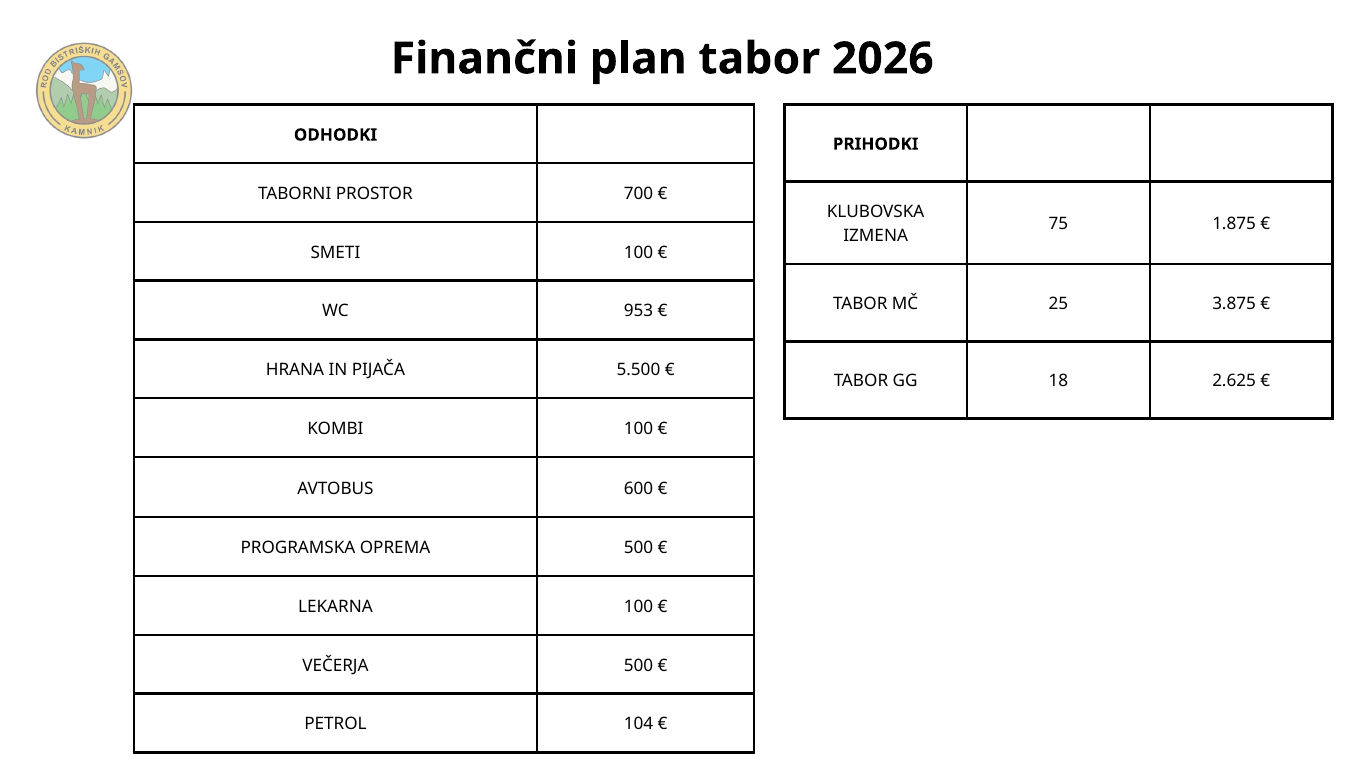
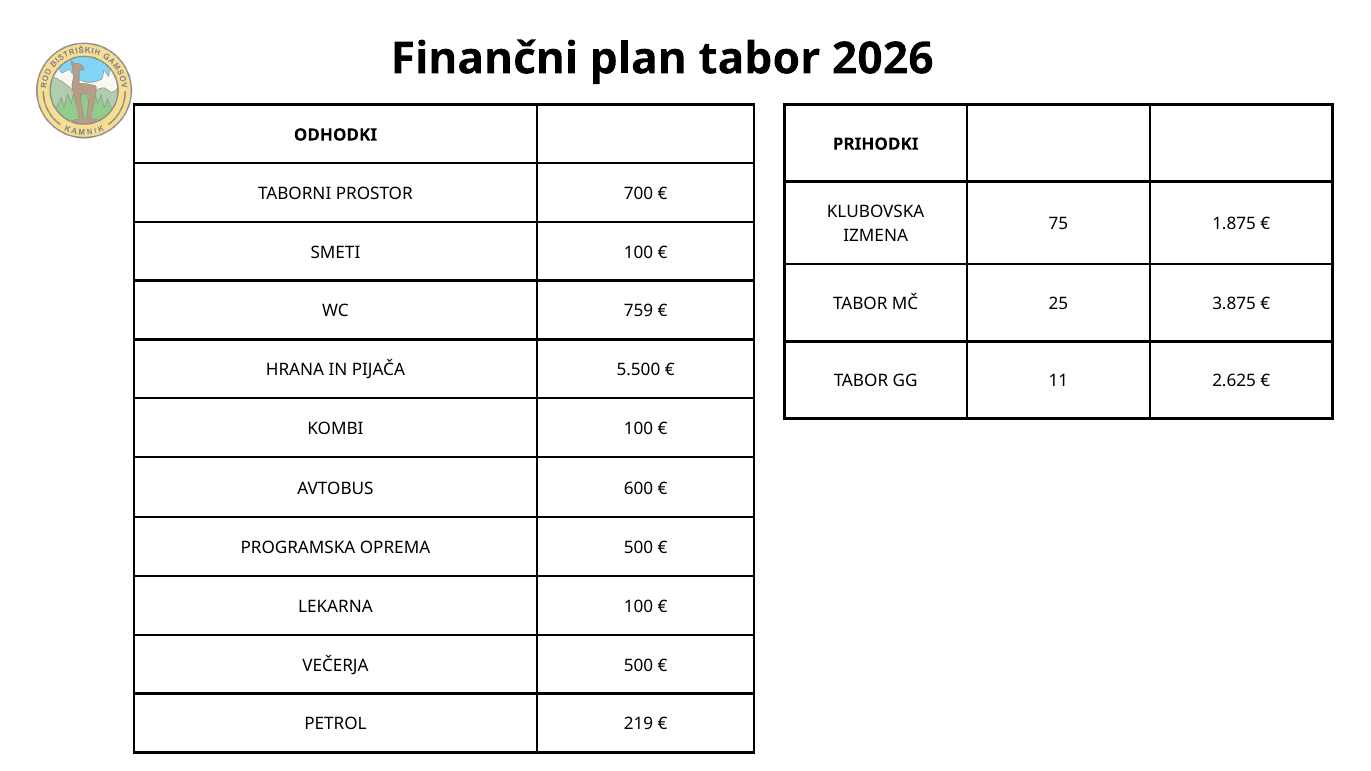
953: 953 -> 759
18: 18 -> 11
104: 104 -> 219
